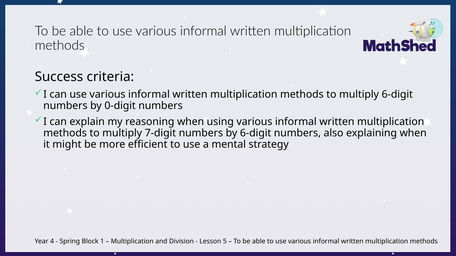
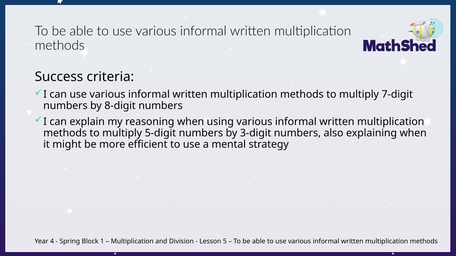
multiply 6-digit: 6-digit -> 7-digit
0-digit: 0-digit -> 8-digit
7-digit: 7-digit -> 5-digit
by 6-digit: 6-digit -> 3-digit
